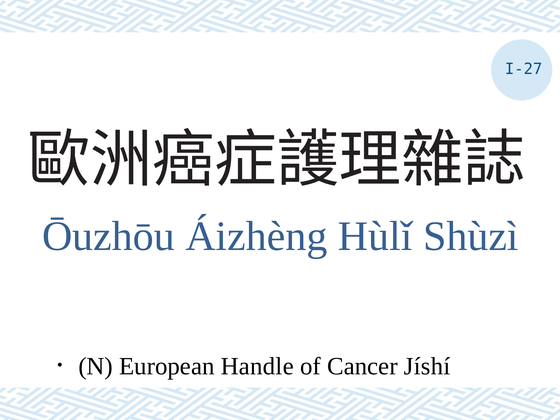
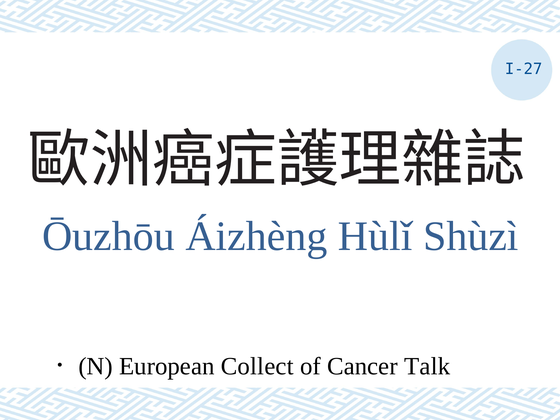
Handle: Handle -> Collect
Jíshí: Jíshí -> Talk
